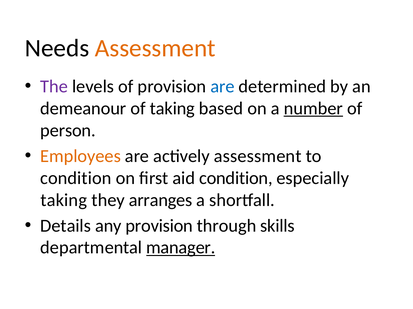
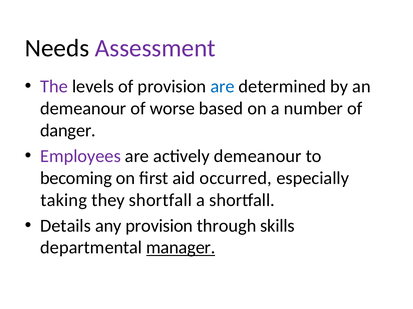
Assessment at (155, 48) colour: orange -> purple
of taking: taking -> worse
number underline: present -> none
person: person -> danger
Employees colour: orange -> purple
actively assessment: assessment -> demeanour
condition at (76, 178): condition -> becoming
aid condition: condition -> occurred
they arranges: arranges -> shortfall
